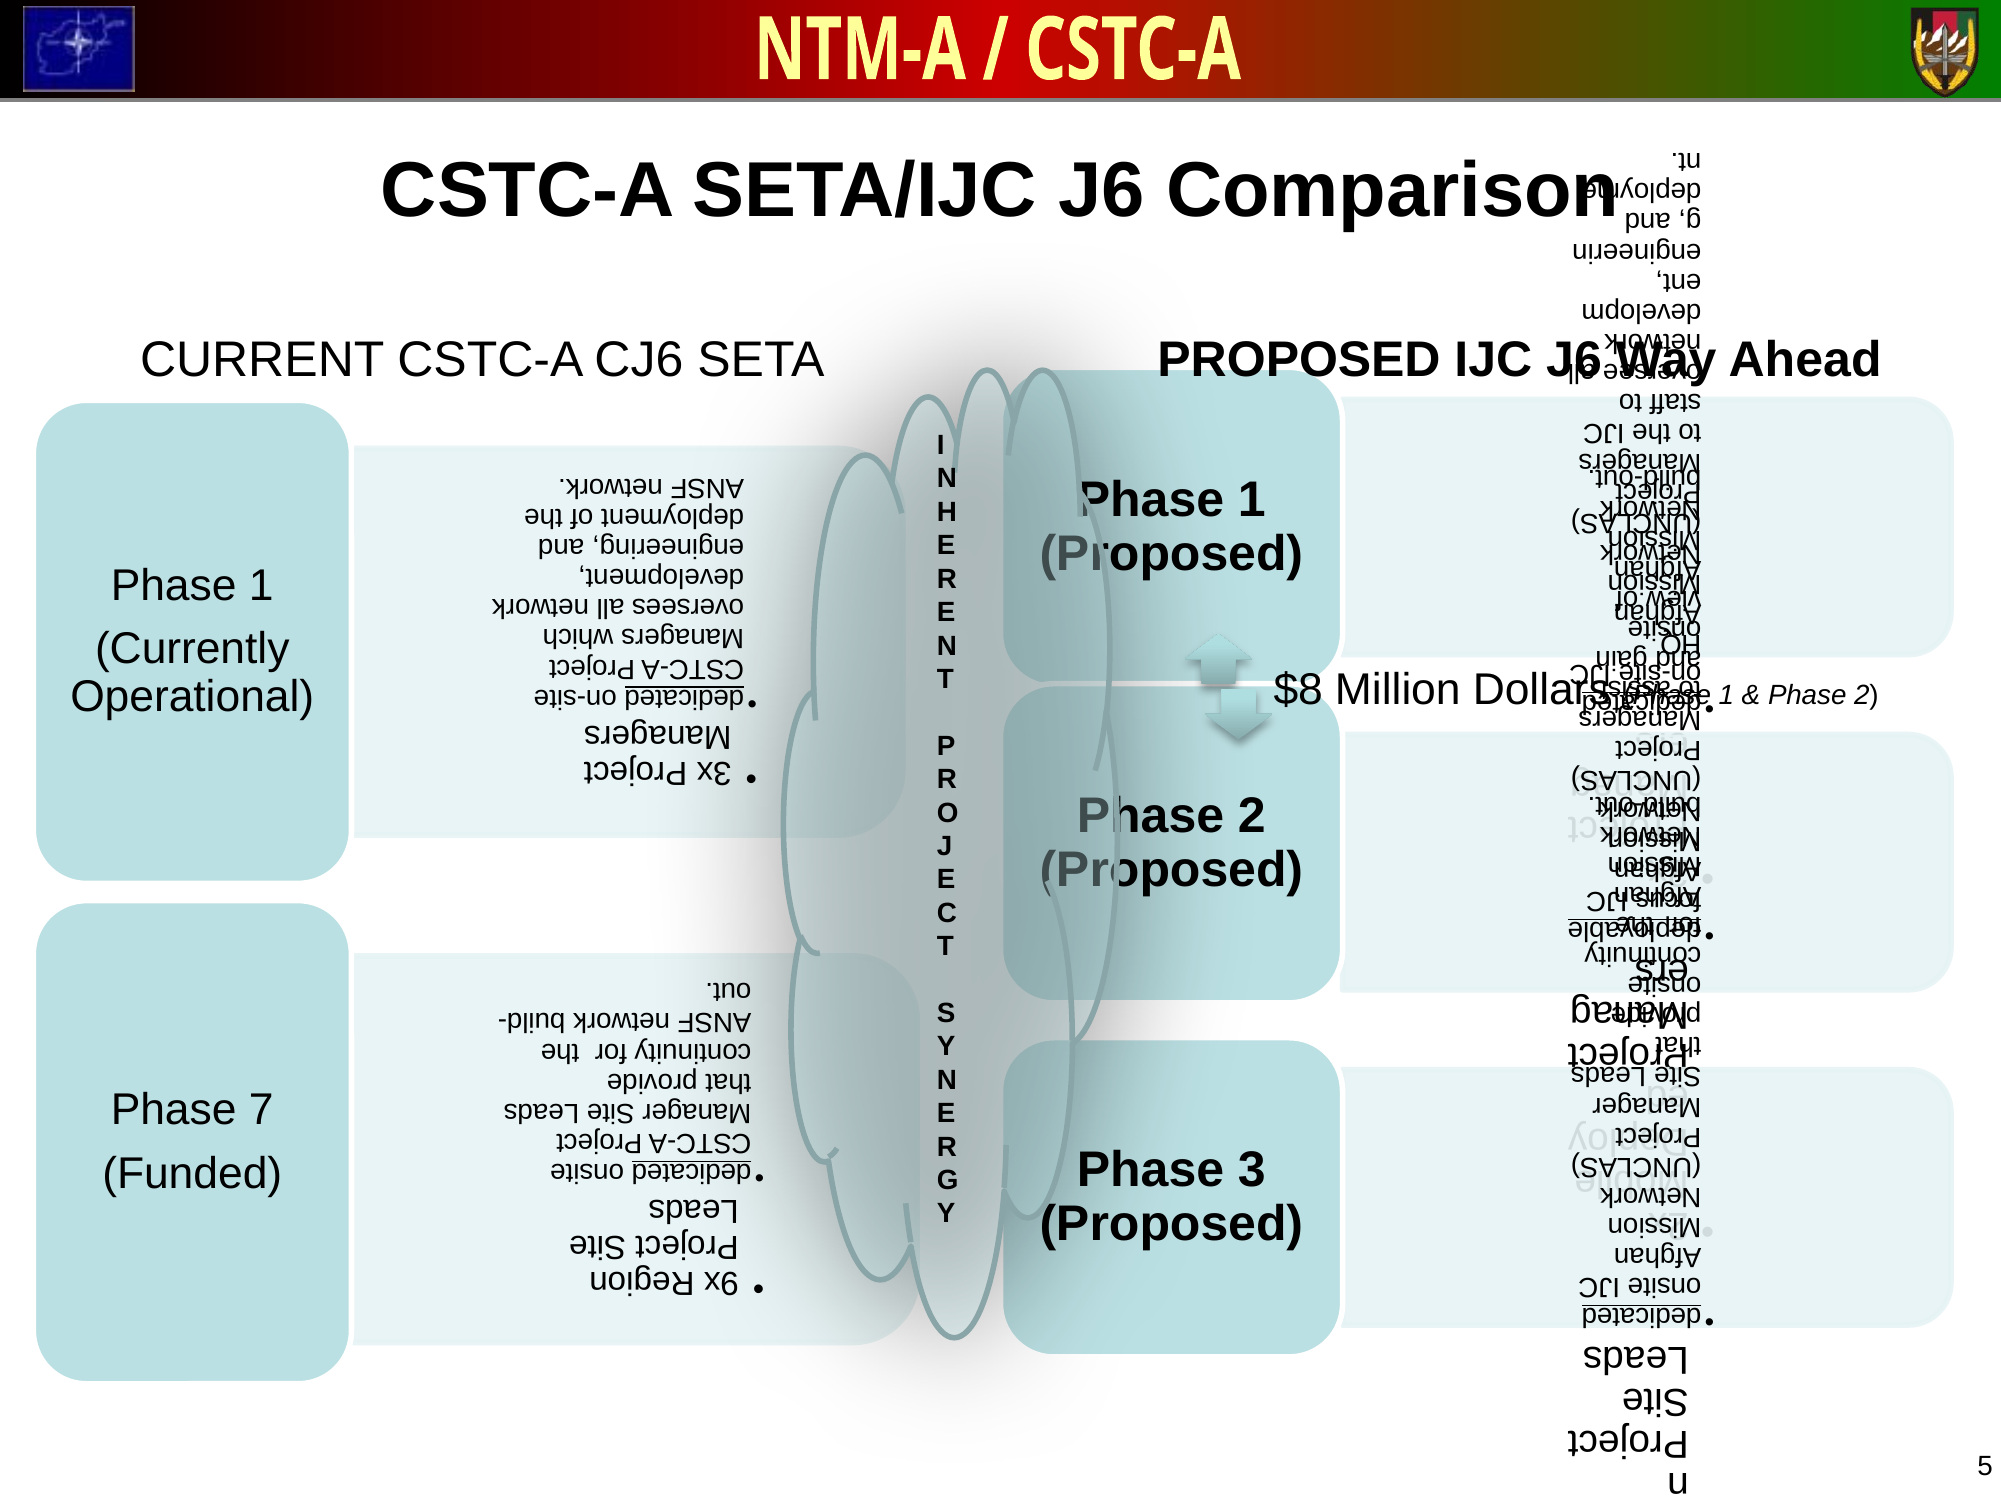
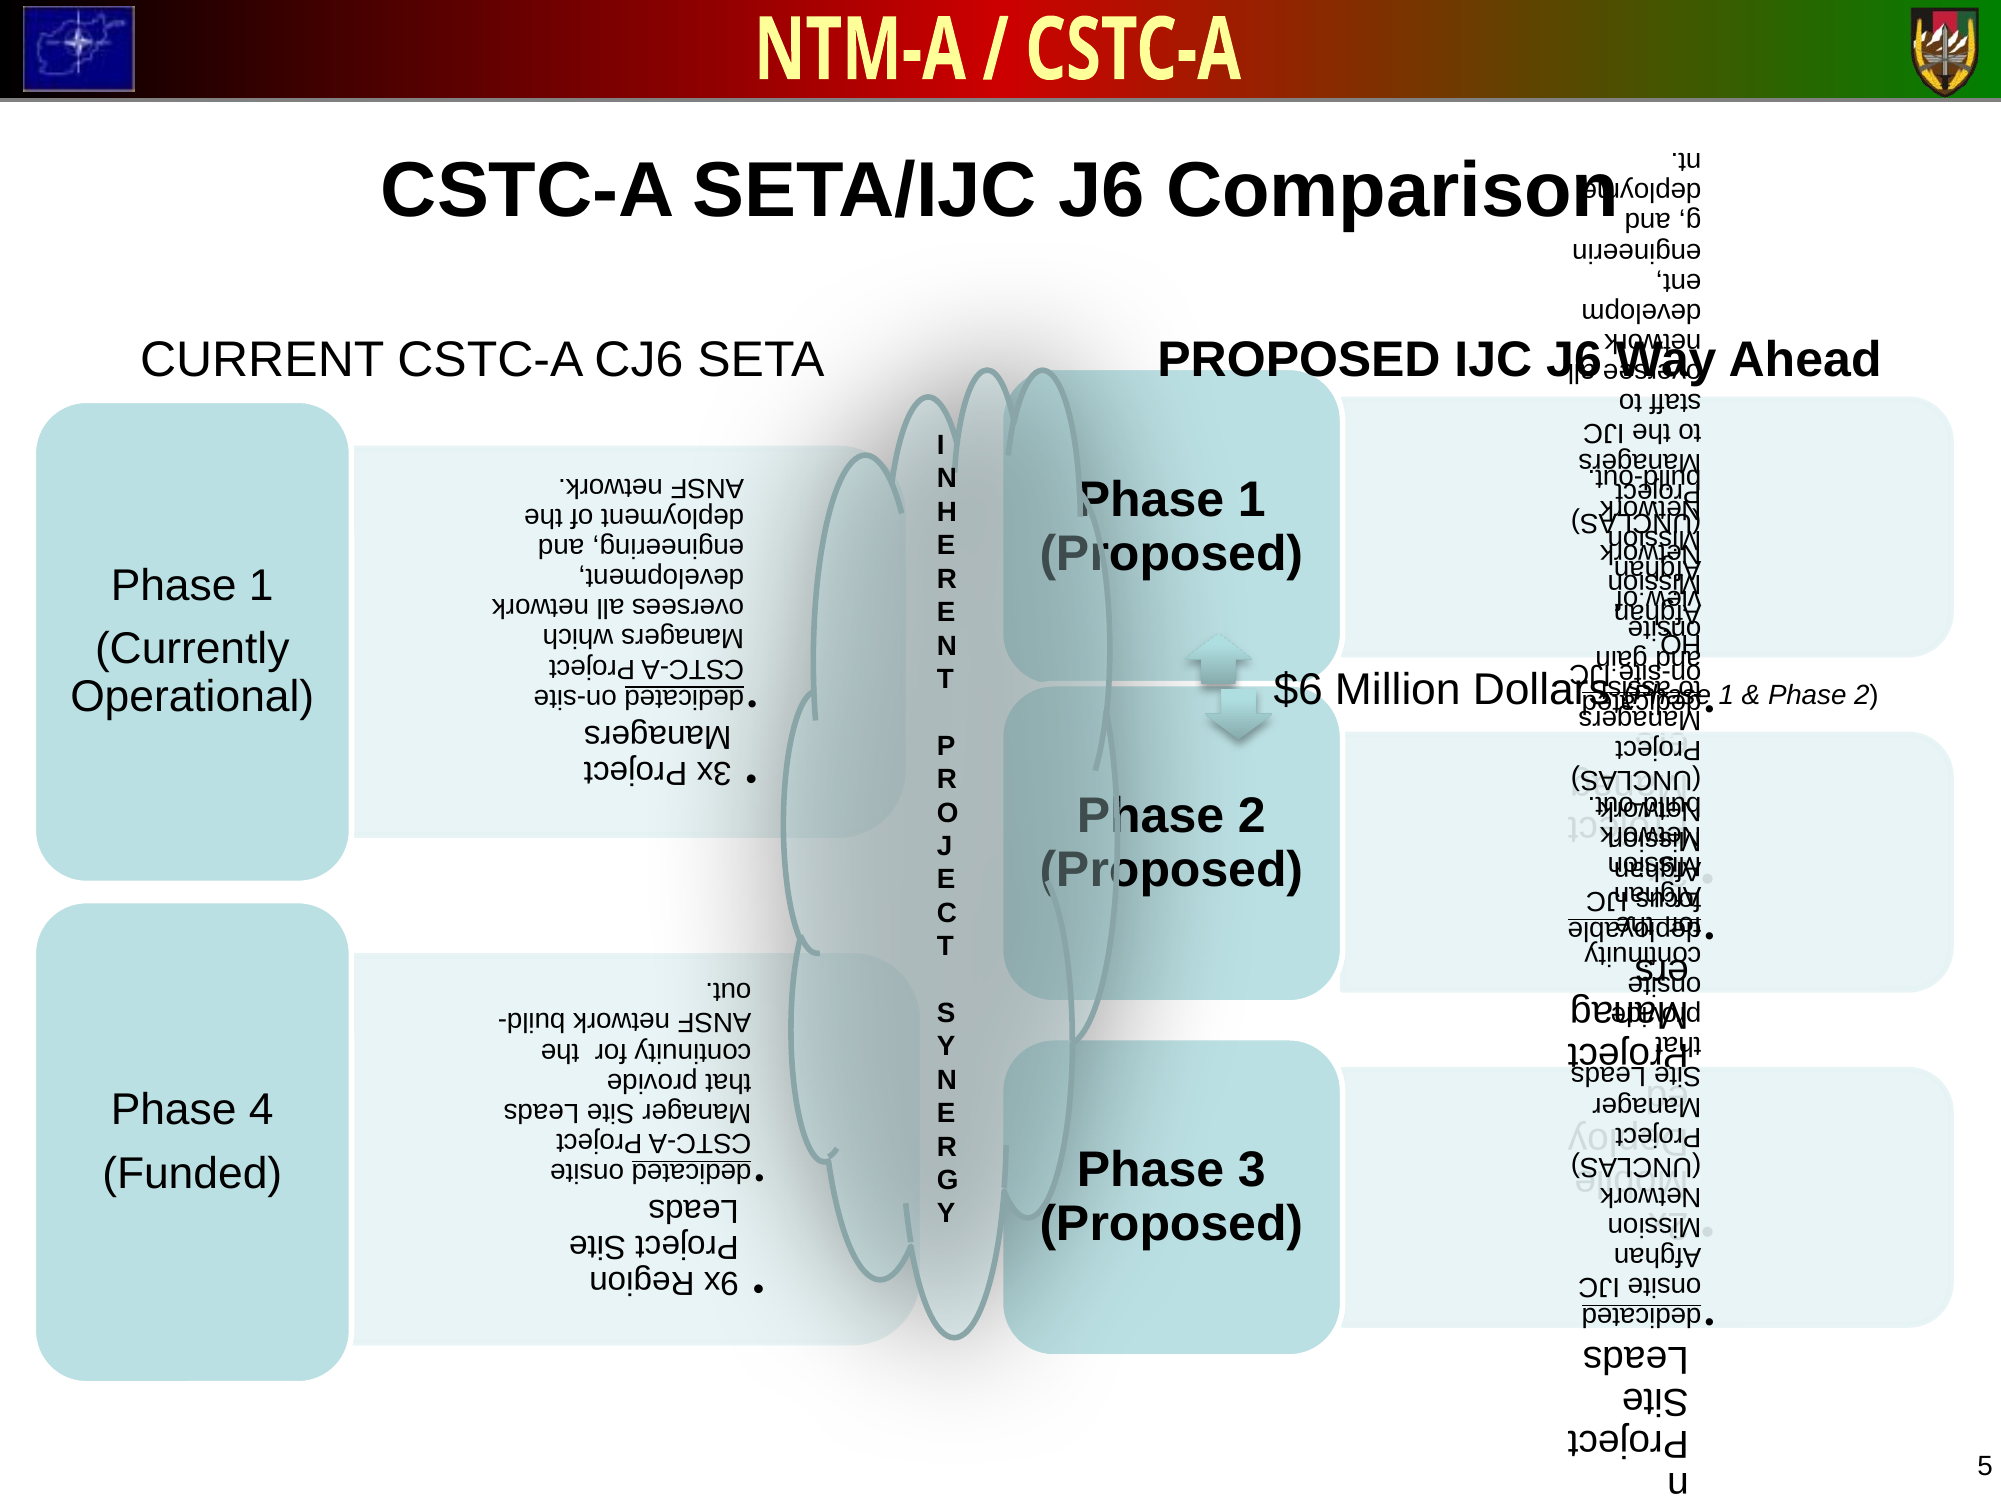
$8: $8 -> $6
7: 7 -> 4
